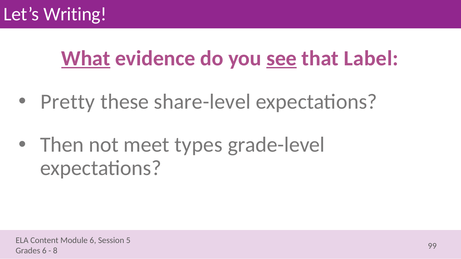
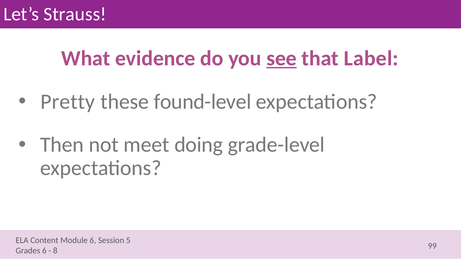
Writing: Writing -> Strauss
What underline: present -> none
share-level: share-level -> found-level
types: types -> doing
